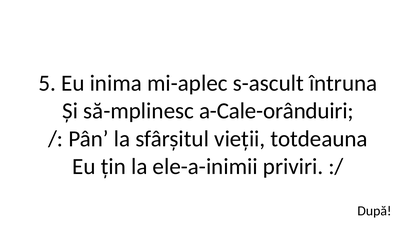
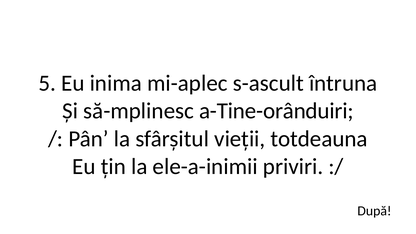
a-Cale-orânduiri: a-Cale-orânduiri -> a-Tine-orânduiri
